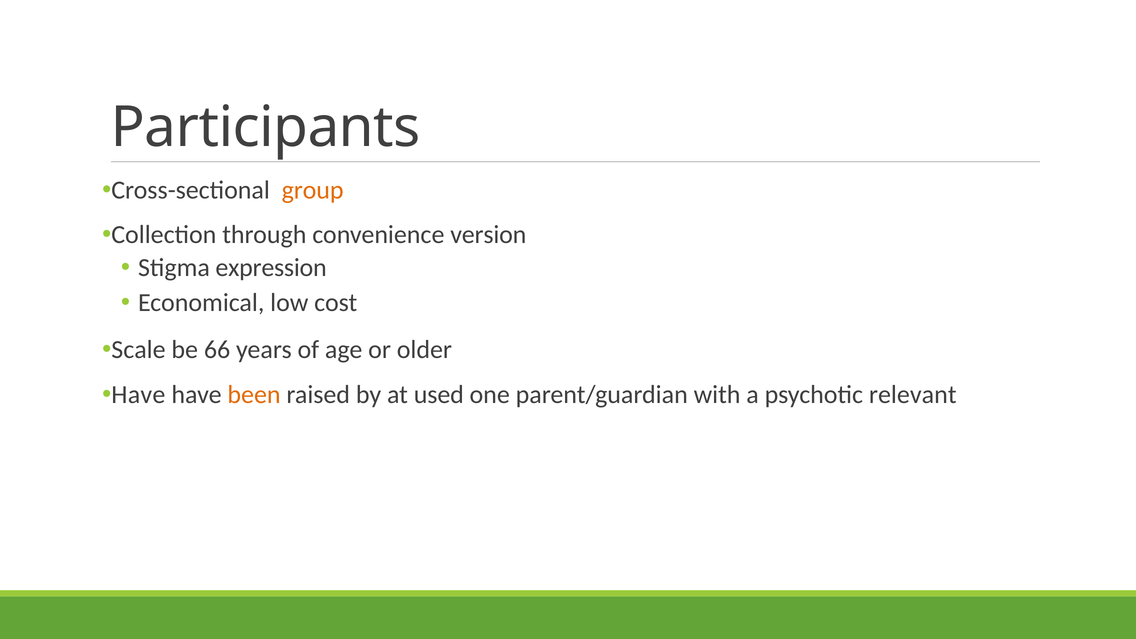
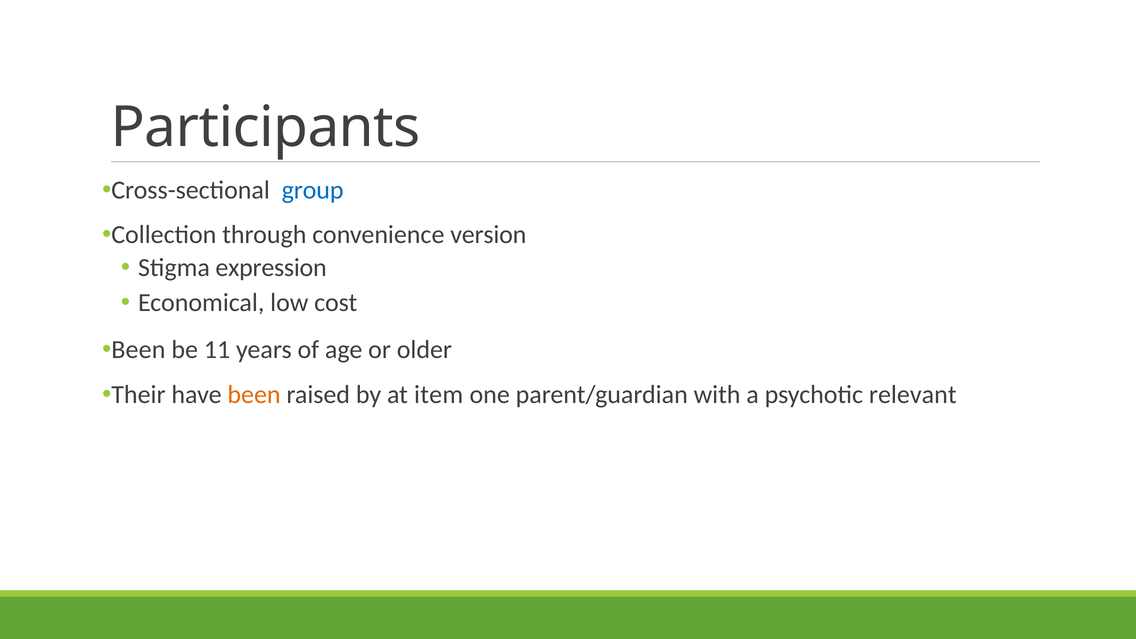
group colour: orange -> blue
Scale at (138, 350): Scale -> Been
66: 66 -> 11
Have at (138, 394): Have -> Their
used: used -> item
